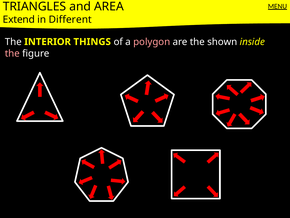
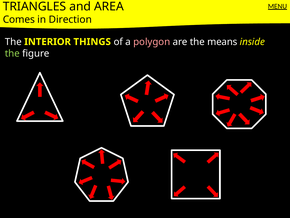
Extend: Extend -> Comes
Different: Different -> Direction
shown: shown -> means
the at (12, 53) colour: pink -> light green
